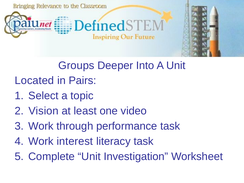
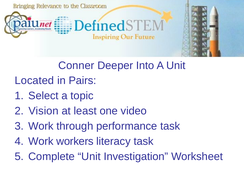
Groups: Groups -> Conner
interest: interest -> workers
